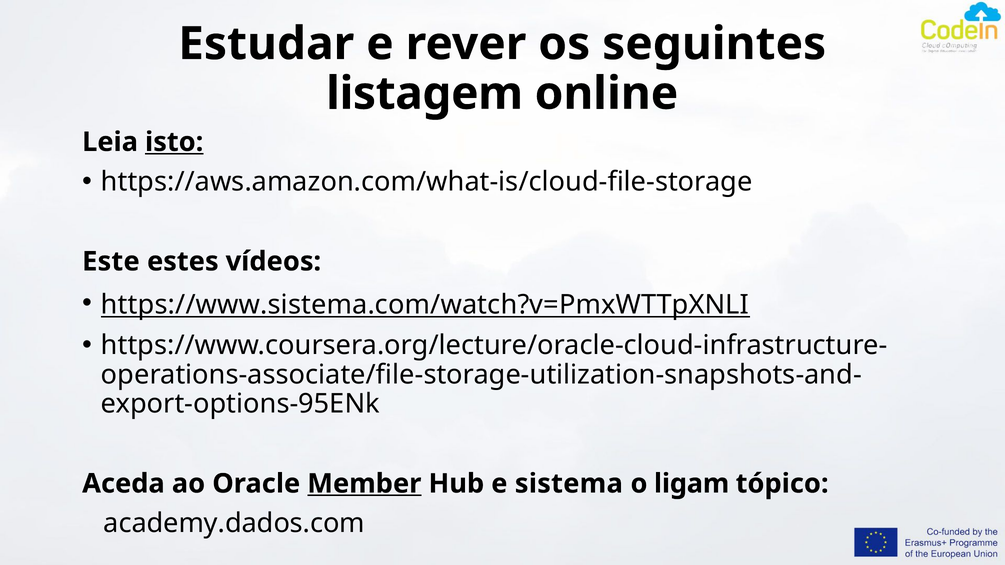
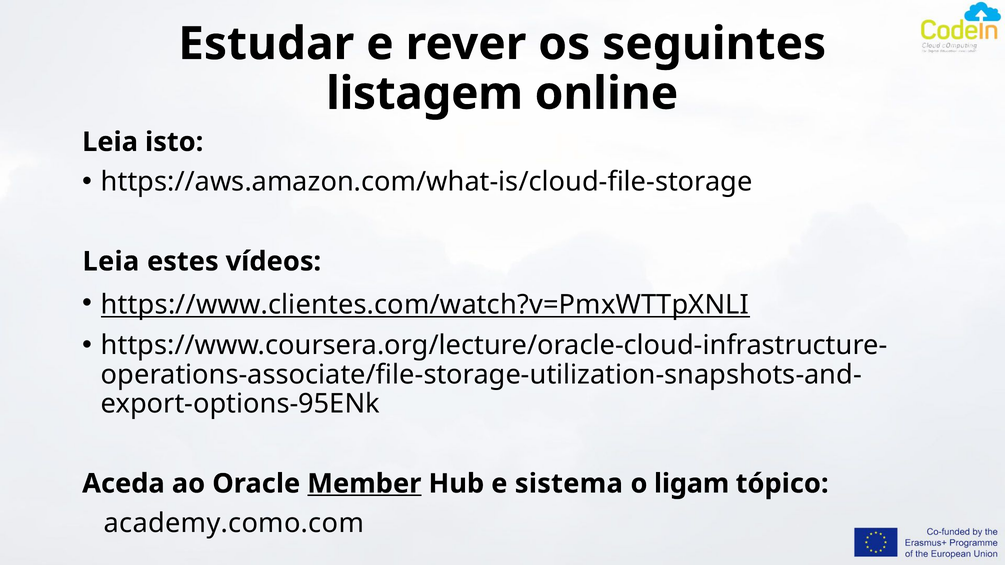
isto underline: present -> none
Este at (111, 262): Este -> Leia
https://www.sistema.com/watch?v=PmxWTTpXNLI: https://www.sistema.com/watch?v=PmxWTTpXNLI -> https://www.clientes.com/watch?v=PmxWTTpXNLI
academy.dados.com: academy.dados.com -> academy.como.com
